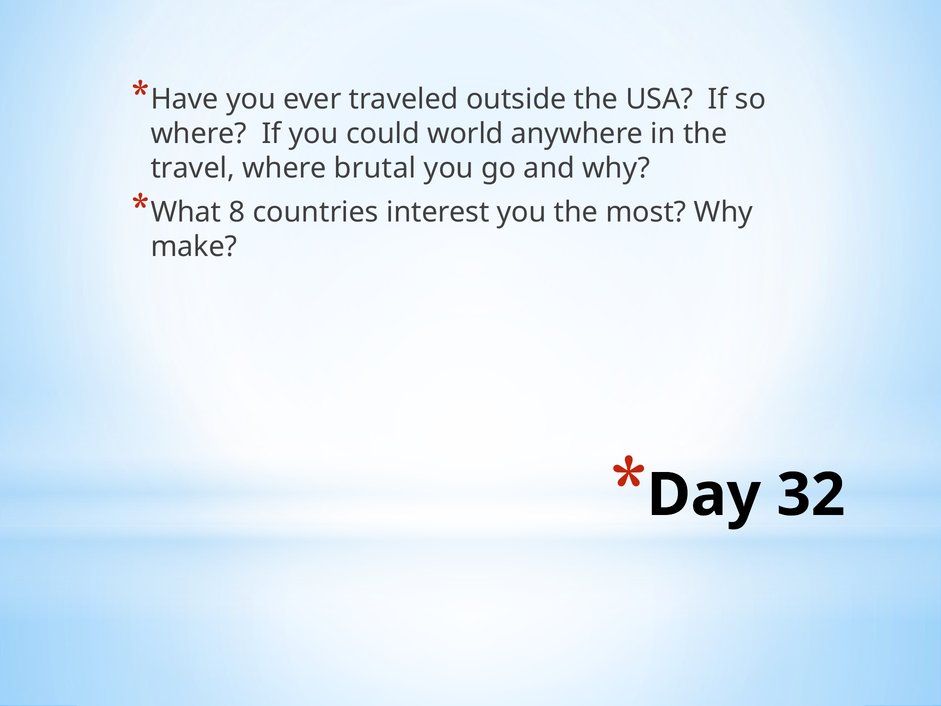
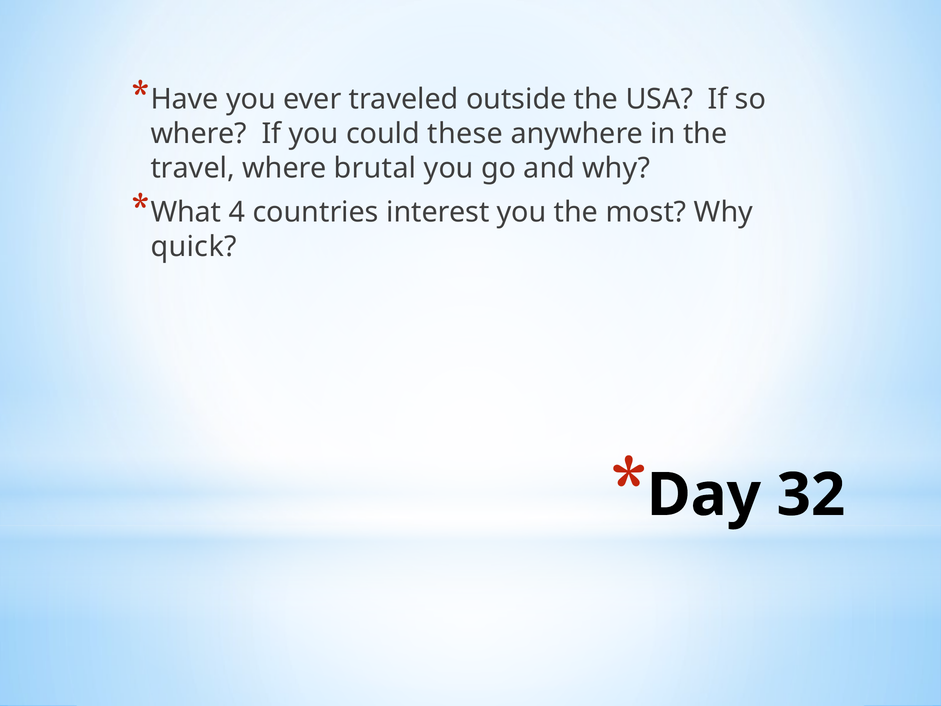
world: world -> these
8: 8 -> 4
make: make -> quick
